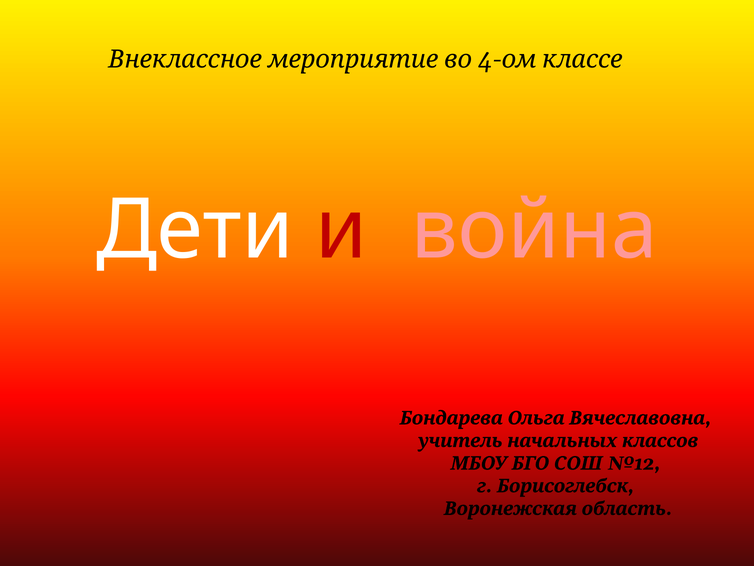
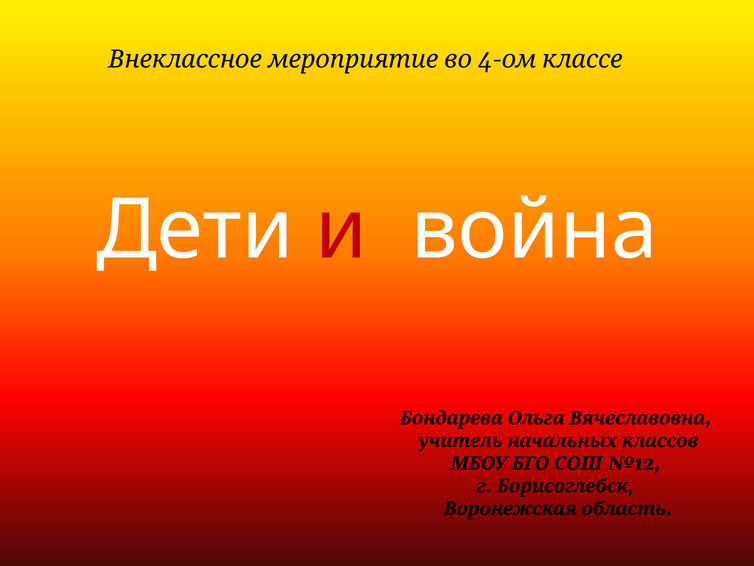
война colour: pink -> white
